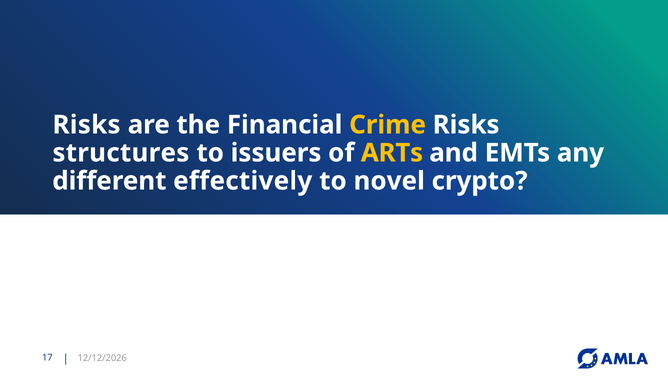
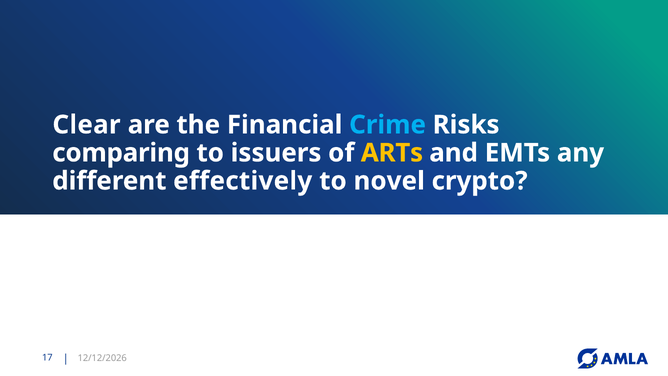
Risks at (86, 125): Risks -> Clear
Crime colour: yellow -> light blue
structures: structures -> comparing
